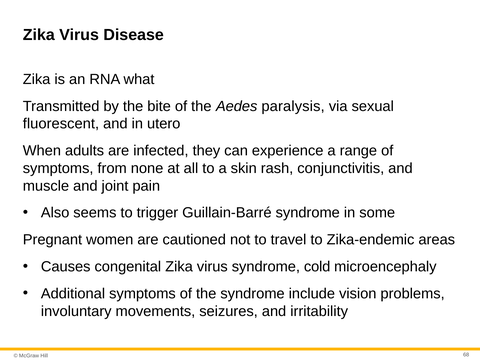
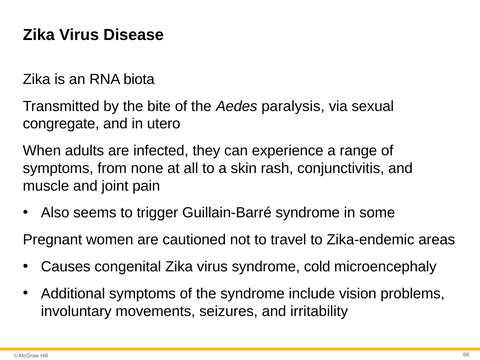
what: what -> biota
fluorescent: fluorescent -> congregate
